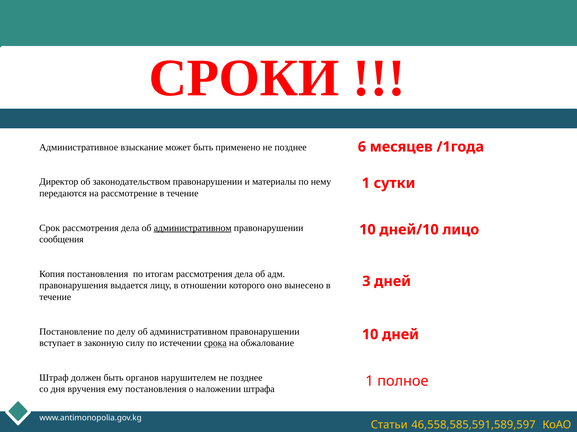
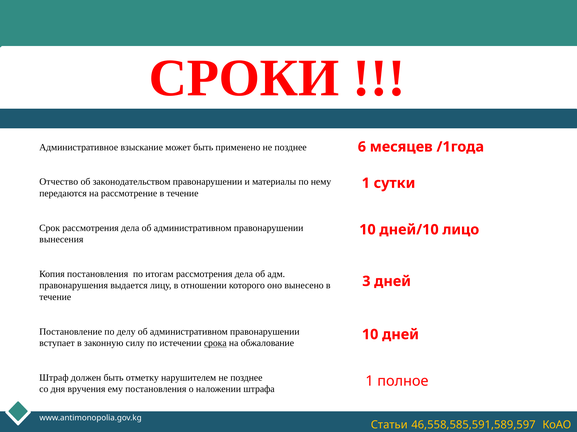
Директор: Директор -> Отчество
административном at (193, 228) underline: present -> none
сообщения: сообщения -> вынесения
органов: органов -> отметку
